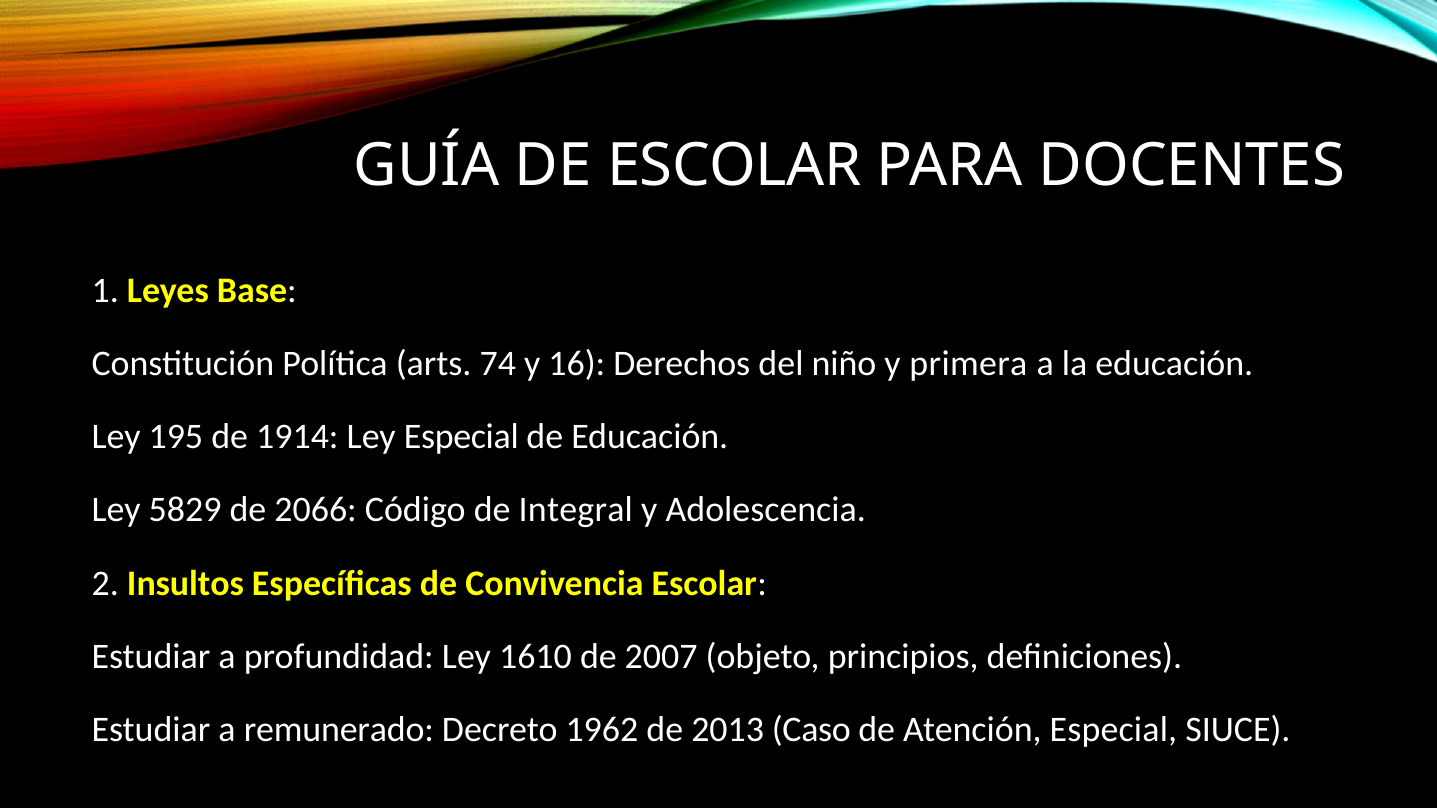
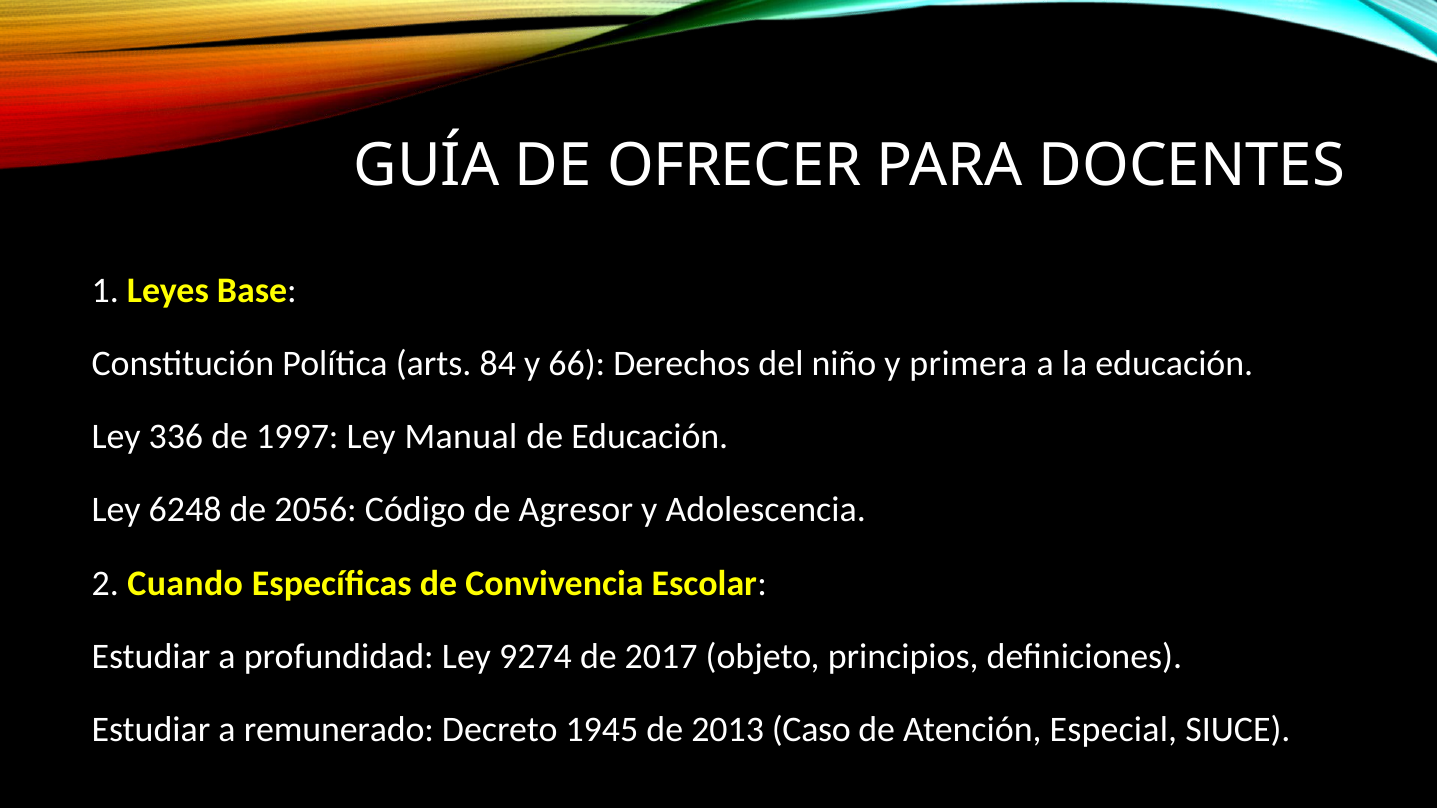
DE ESCOLAR: ESCOLAR -> OFRECER
74: 74 -> 84
16: 16 -> 66
195: 195 -> 336
1914: 1914 -> 1997
Ley Especial: Especial -> Manual
5829: 5829 -> 6248
2066: 2066 -> 2056
Integral: Integral -> Agresor
Insultos: Insultos -> Cuando
1610: 1610 -> 9274
2007: 2007 -> 2017
1962: 1962 -> 1945
